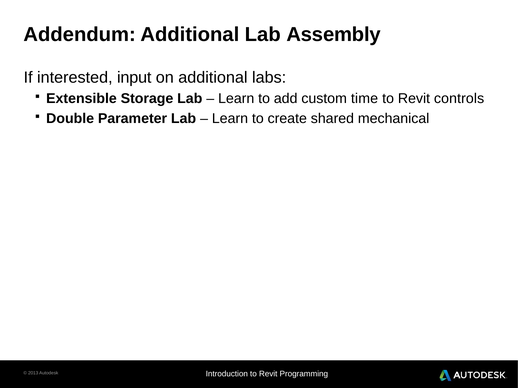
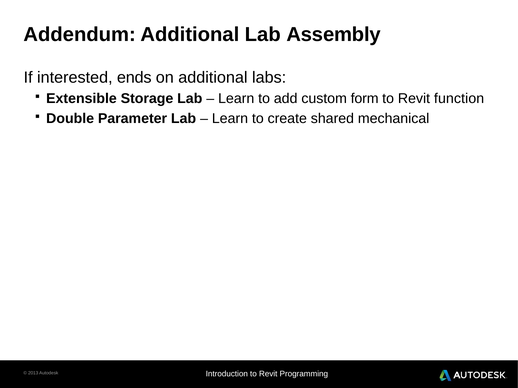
input: input -> ends
time: time -> form
controls: controls -> function
